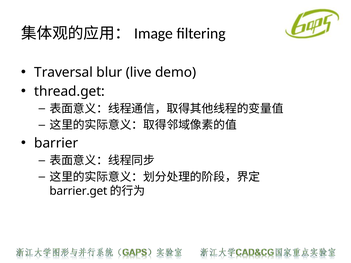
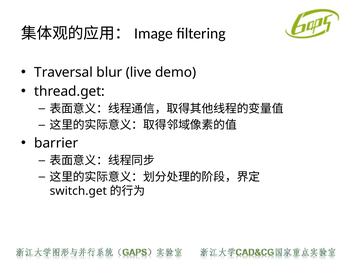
barrier.get: barrier.get -> switch.get
